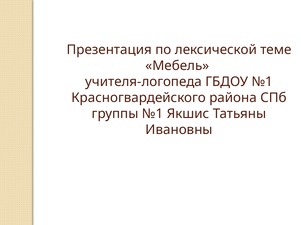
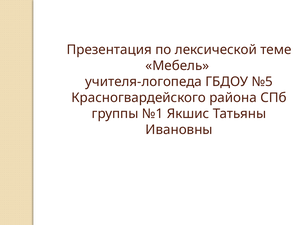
ГБДОУ №1: №1 -> №5
